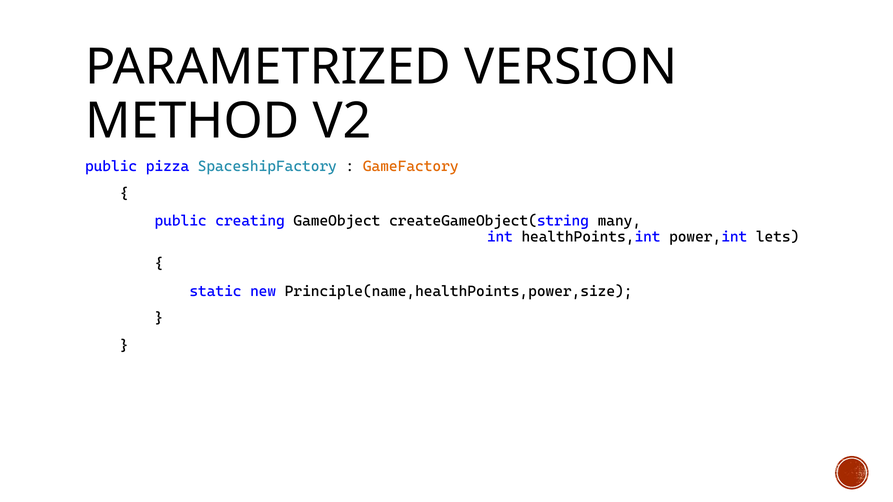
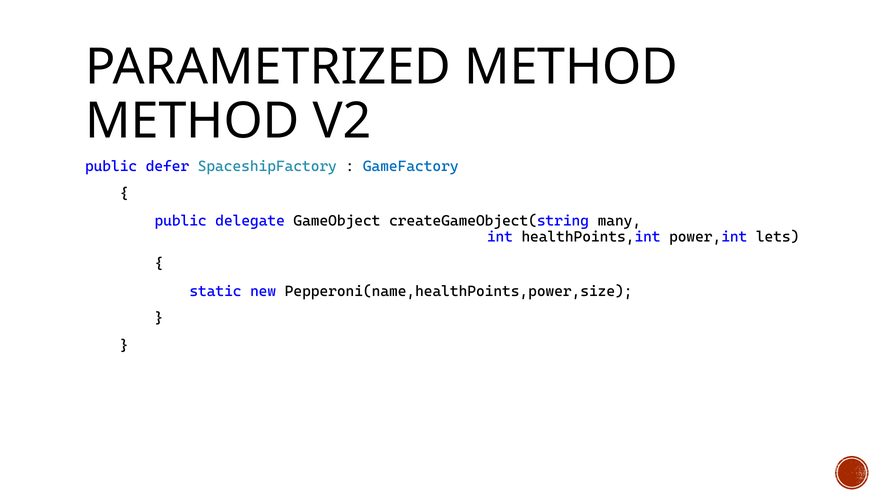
PARAMETRIZED VERSION: VERSION -> METHOD
pizza: pizza -> defer
GameFactory colour: orange -> blue
creating: creating -> delegate
Principle(name,healthPoints,power,size: Principle(name,healthPoints,power,size -> Pepperoni(name,healthPoints,power,size
